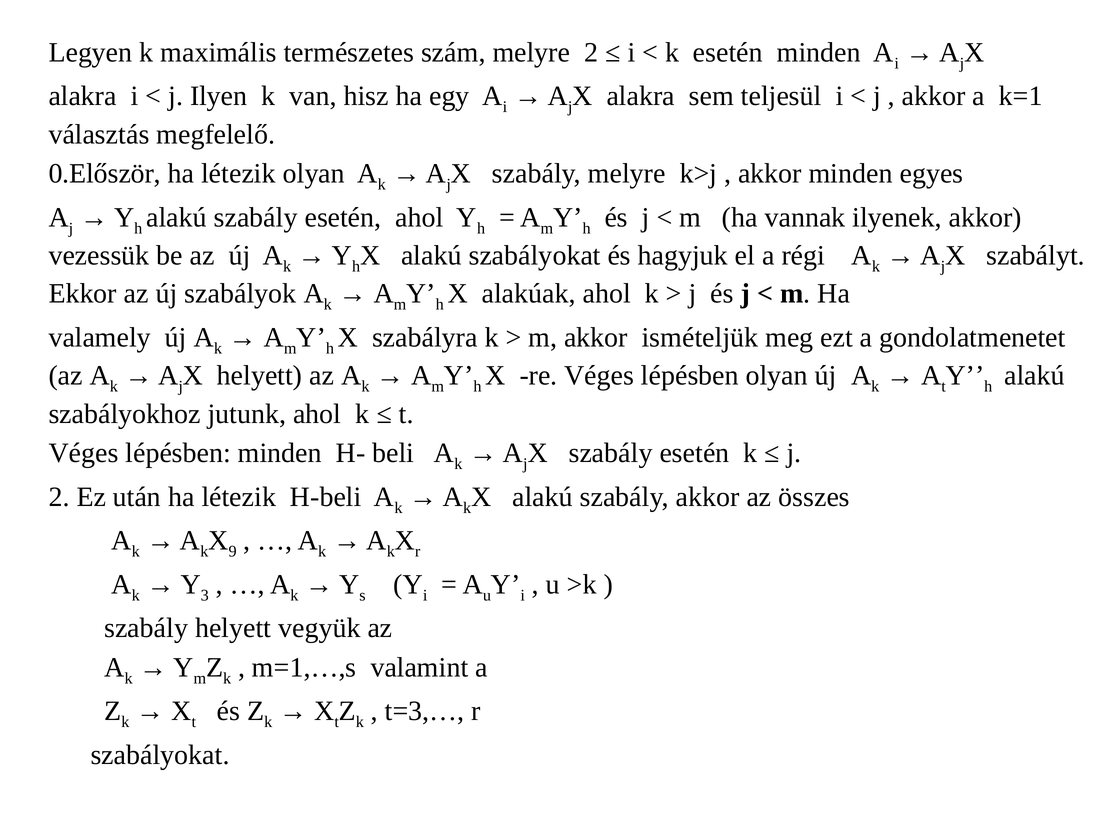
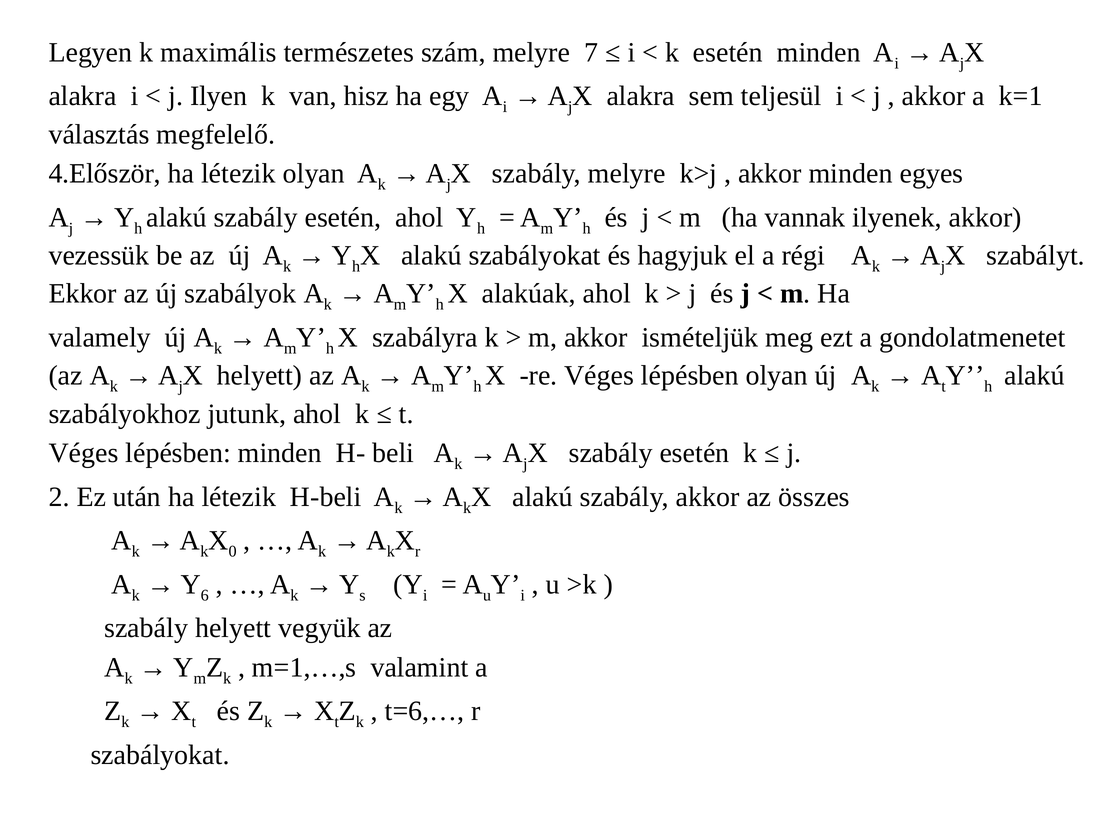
melyre 2: 2 -> 7
0.Először: 0.Először -> 4.Először
9: 9 -> 0
3: 3 -> 6
t=3,…: t=3,… -> t=6,…
